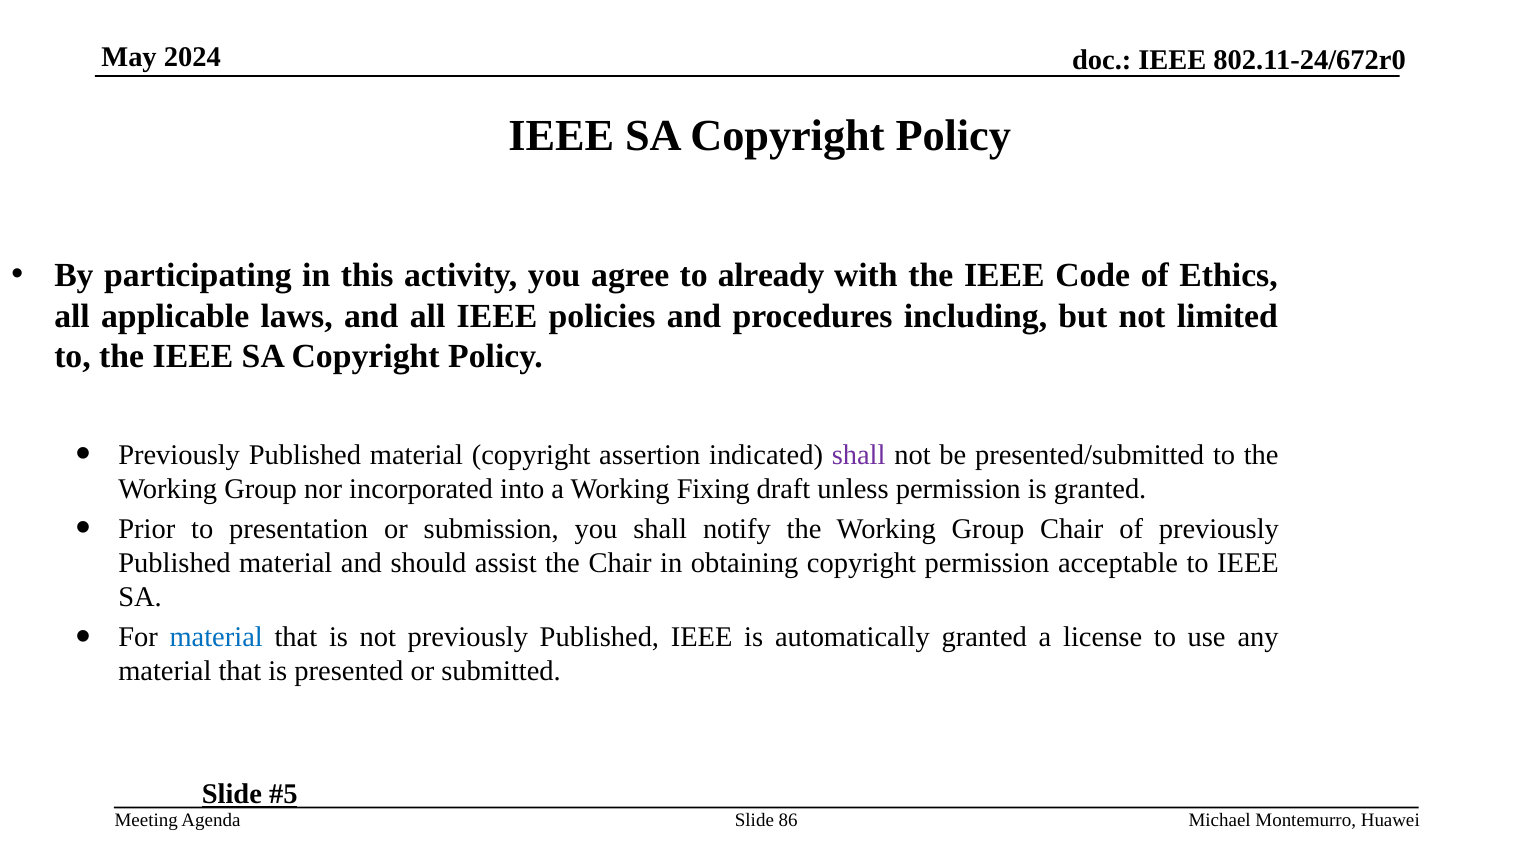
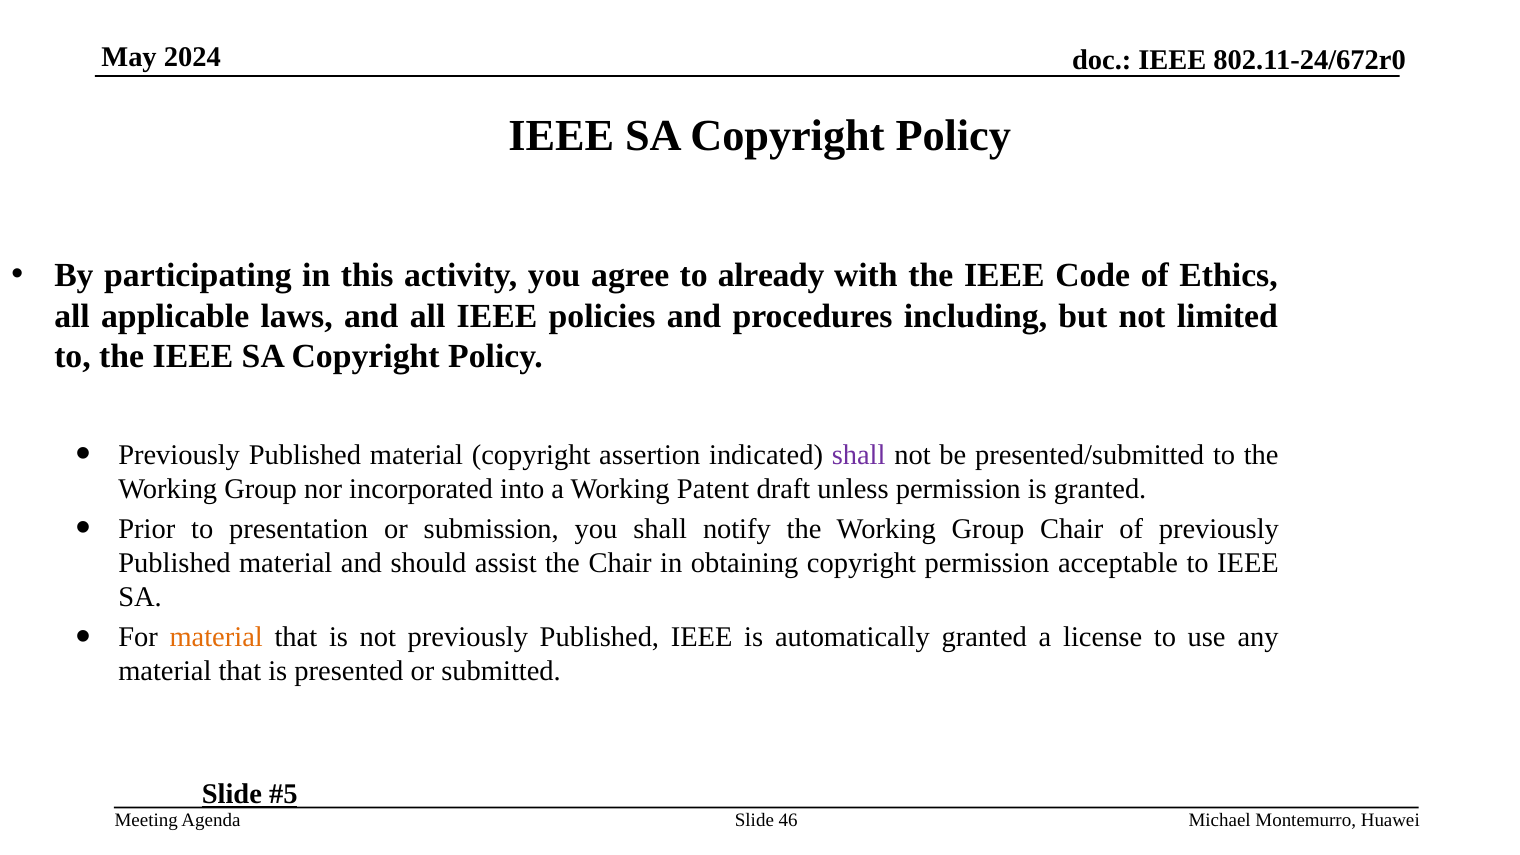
Fixing: Fixing -> Patent
material at (216, 637) colour: blue -> orange
86: 86 -> 46
